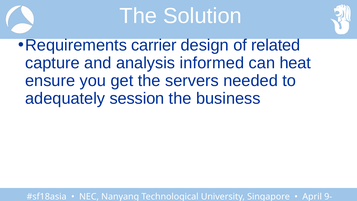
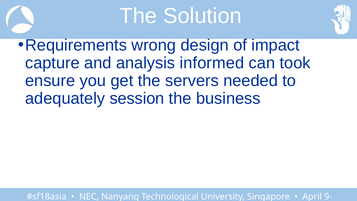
carrier: carrier -> wrong
related: related -> impact
heat: heat -> took
